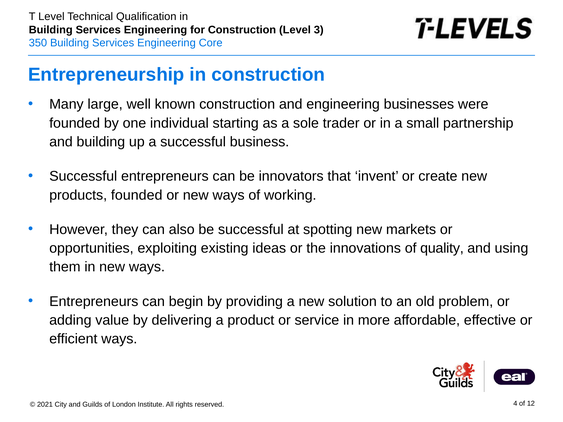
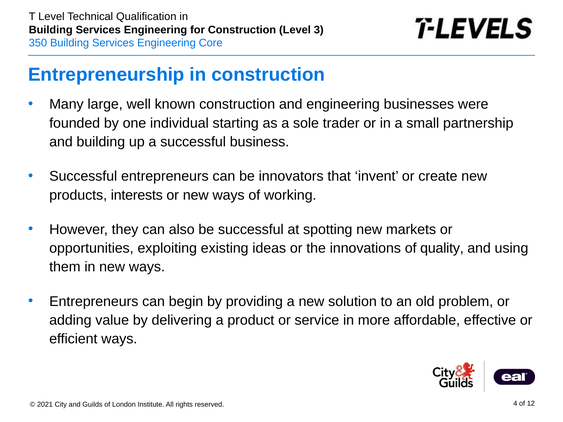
products founded: founded -> interests
